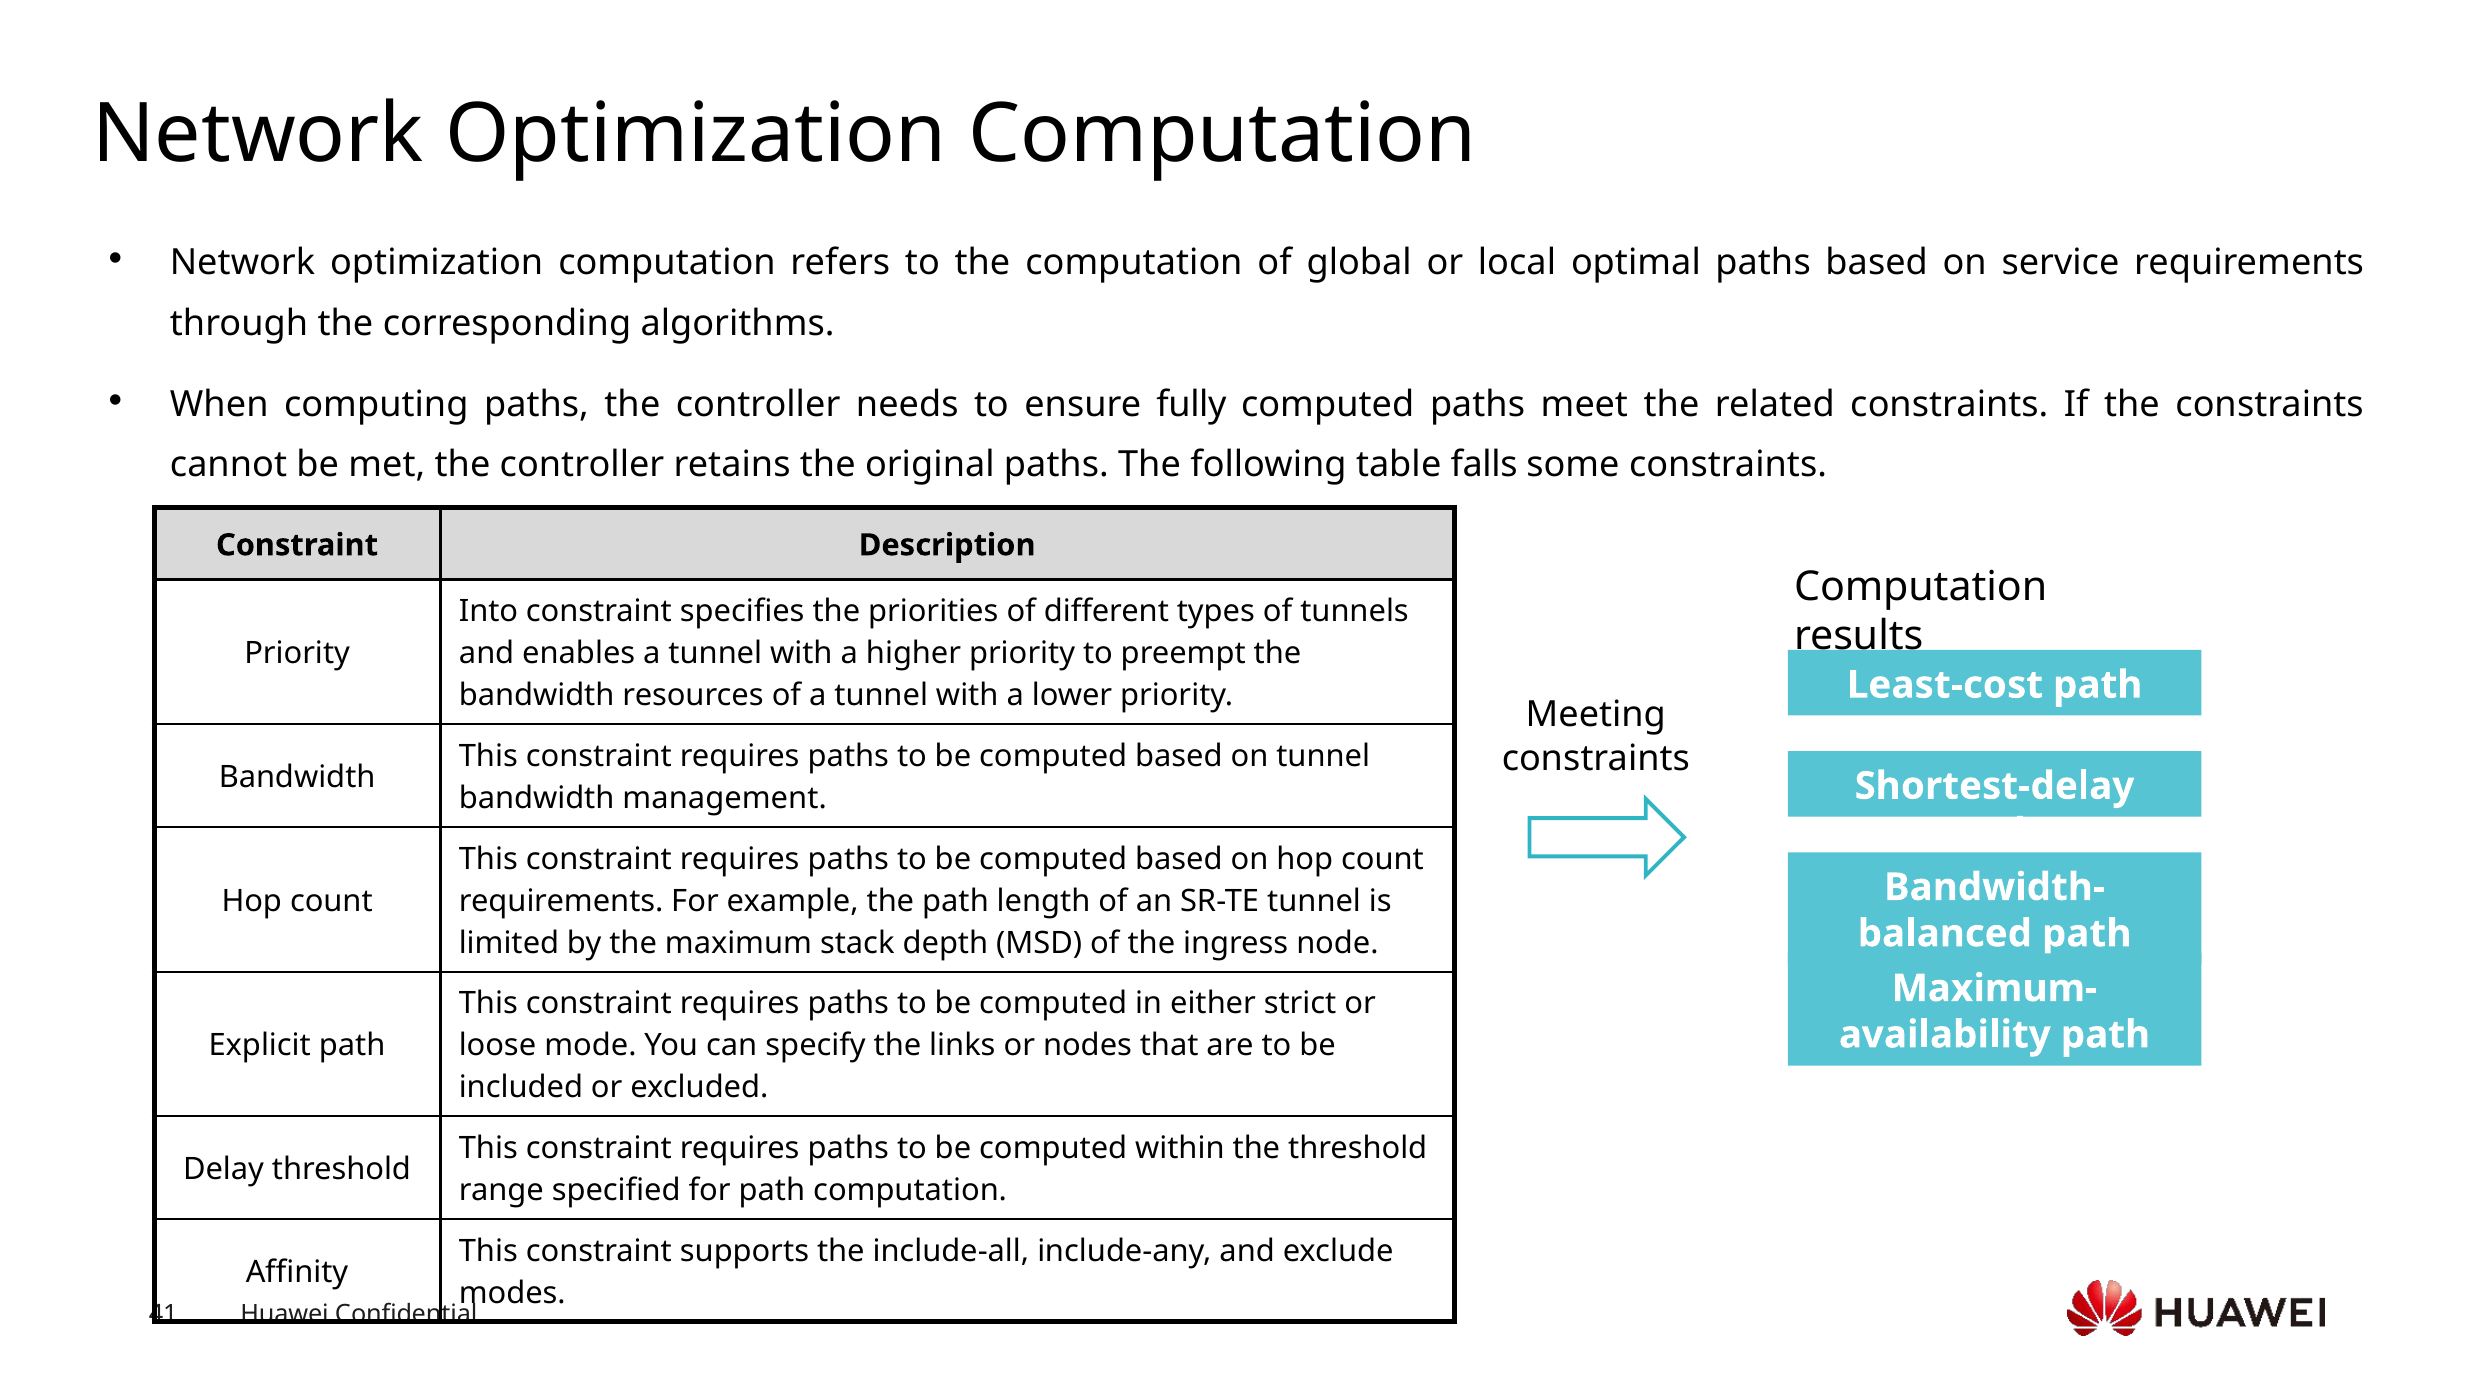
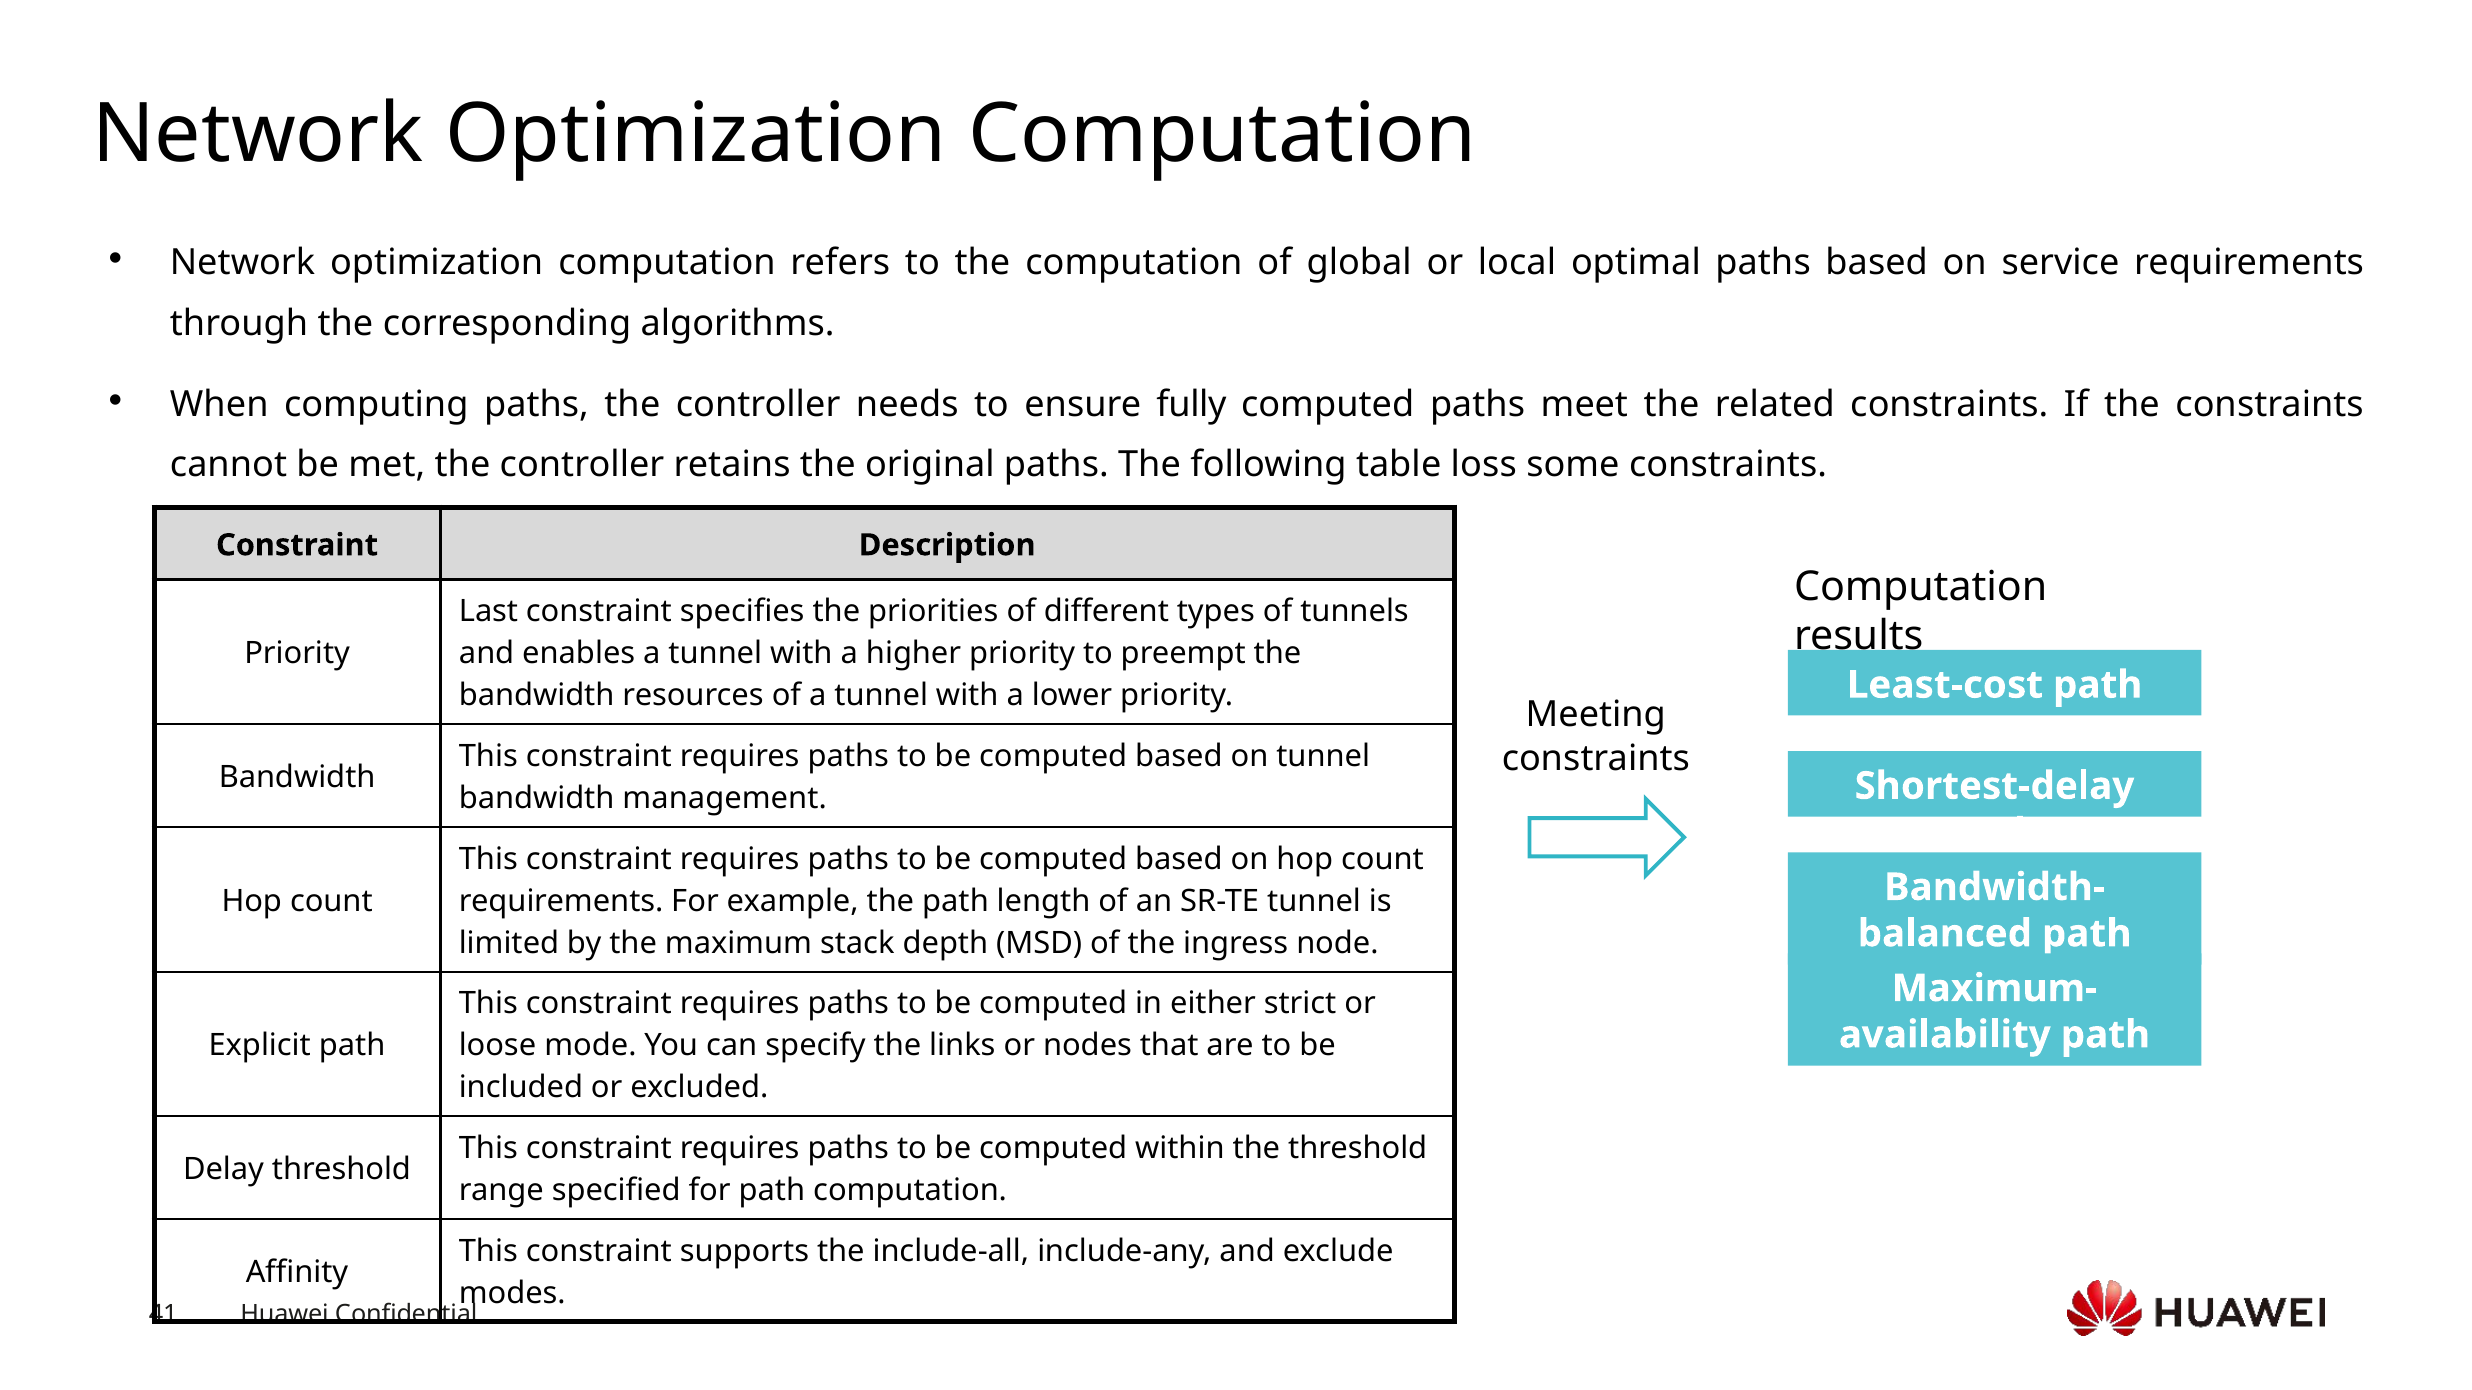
falls: falls -> loss
Into: Into -> Last
